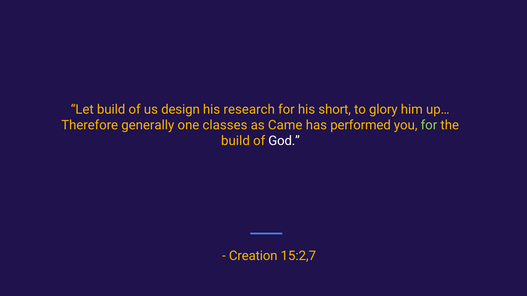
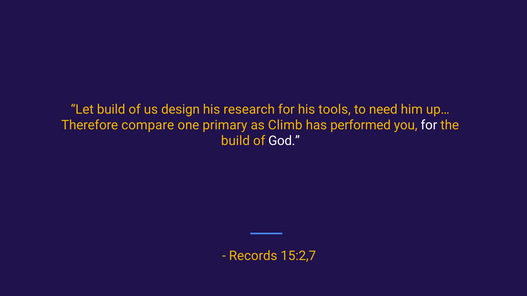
short: short -> tools
glory: glory -> need
generally: generally -> compare
classes: classes -> primary
Came: Came -> Climb
for at (429, 125) colour: light green -> white
Creation: Creation -> Records
